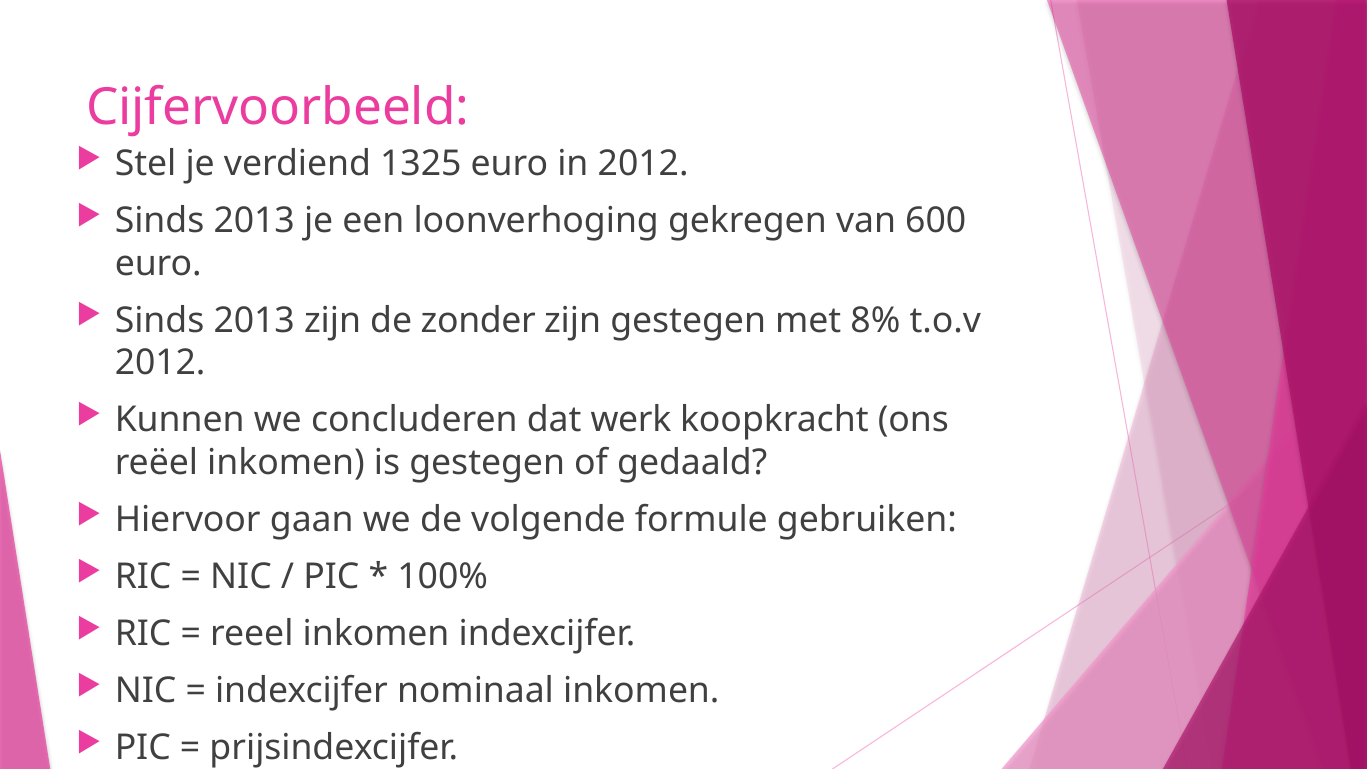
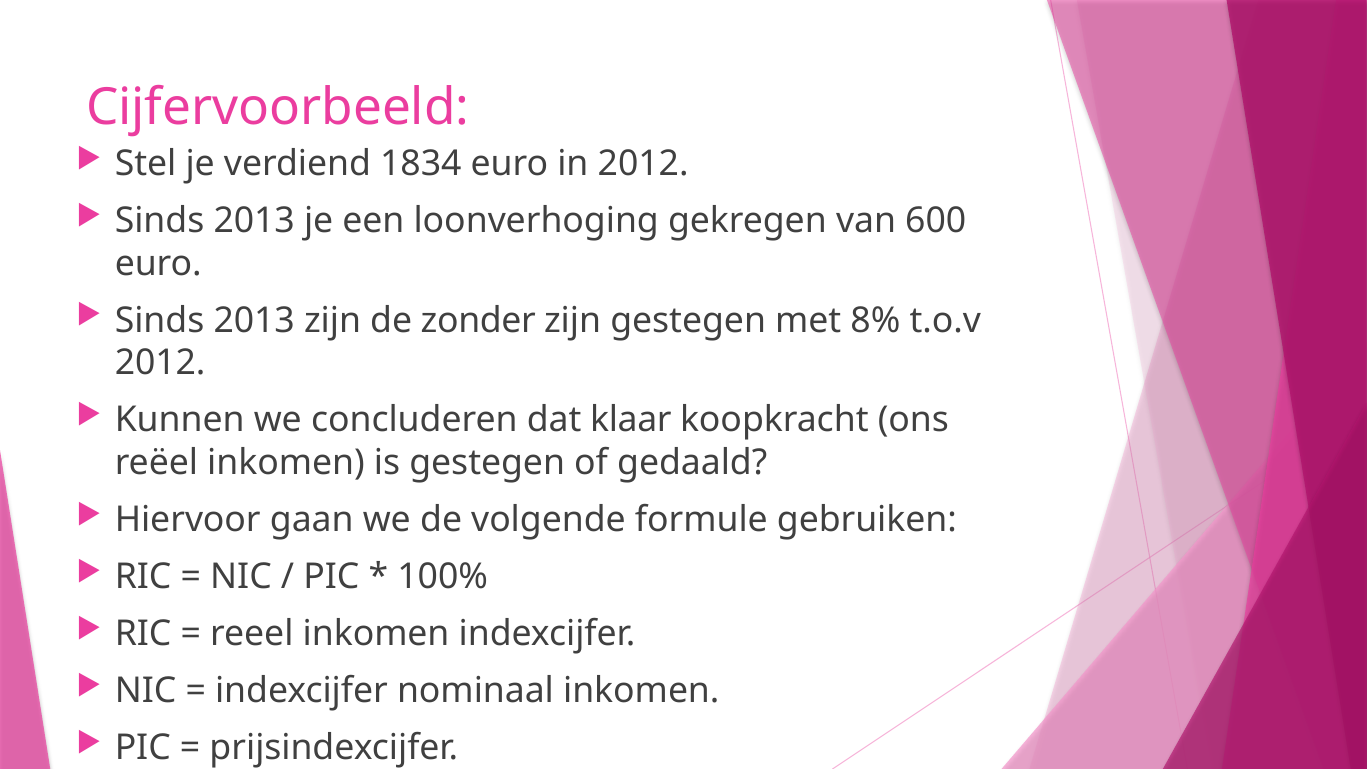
1325: 1325 -> 1834
werk: werk -> klaar
